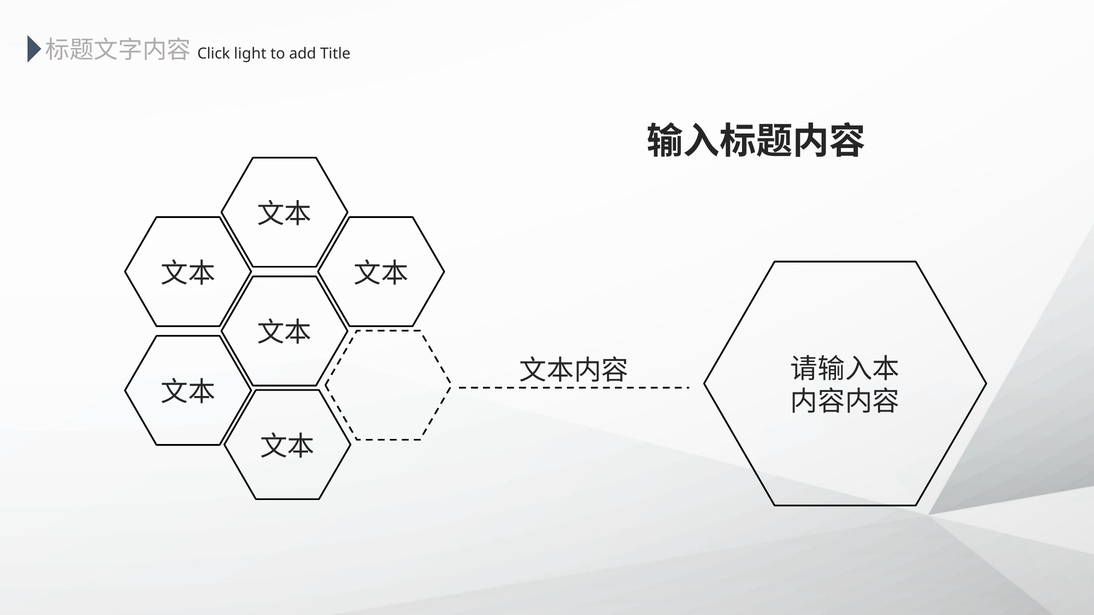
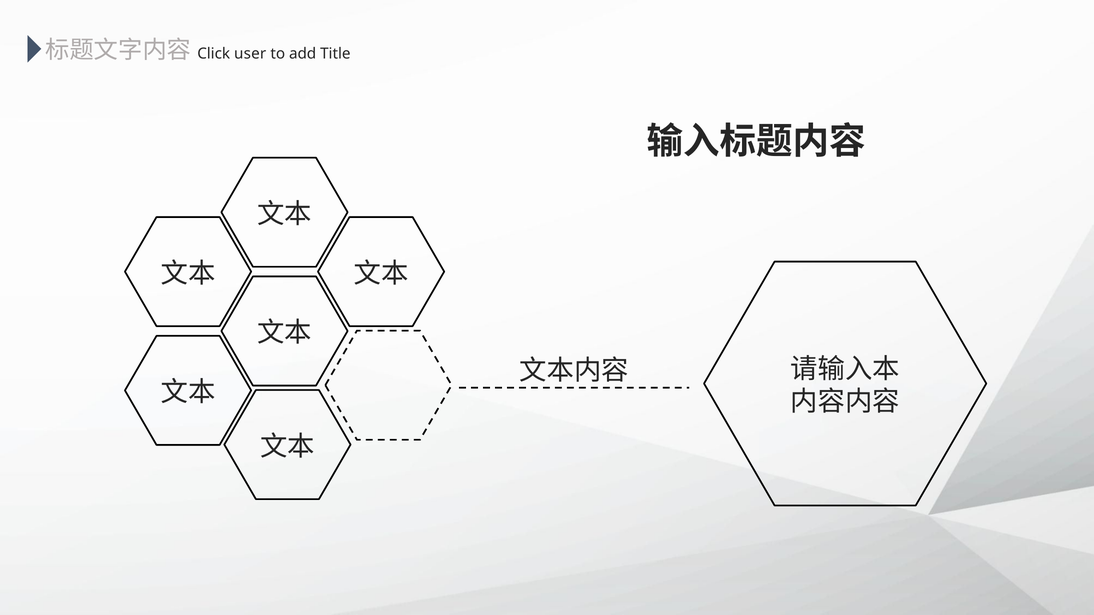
light: light -> user
